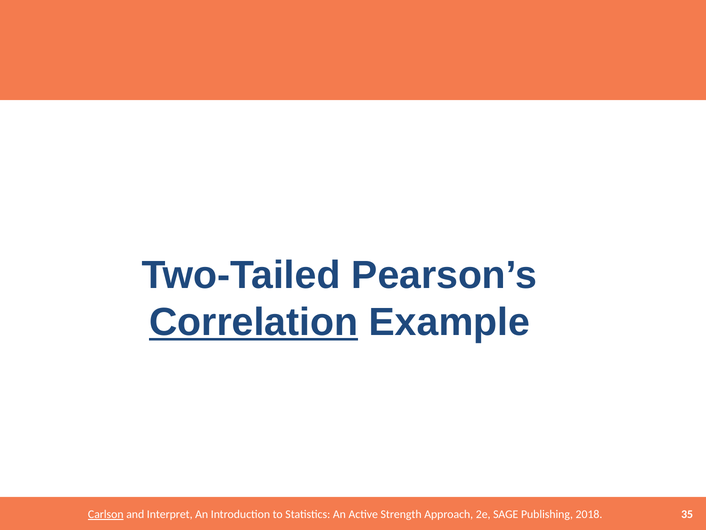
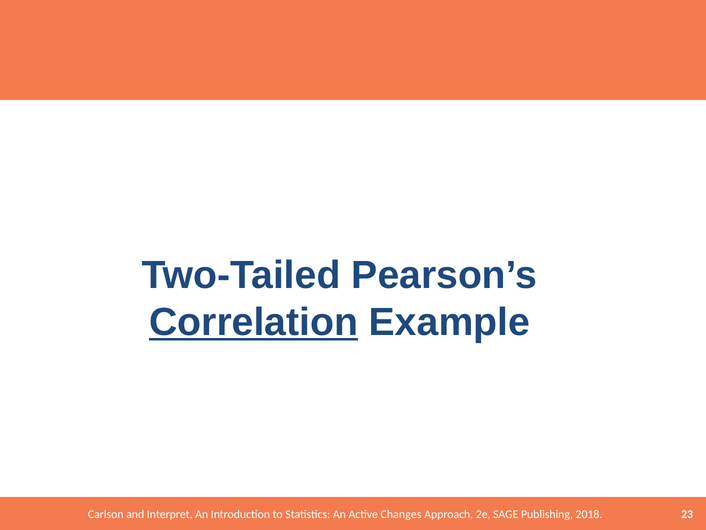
Carlson underline: present -> none
Strength: Strength -> Changes
35: 35 -> 23
